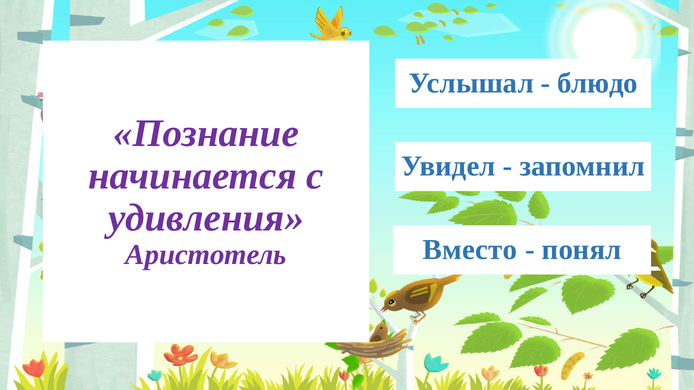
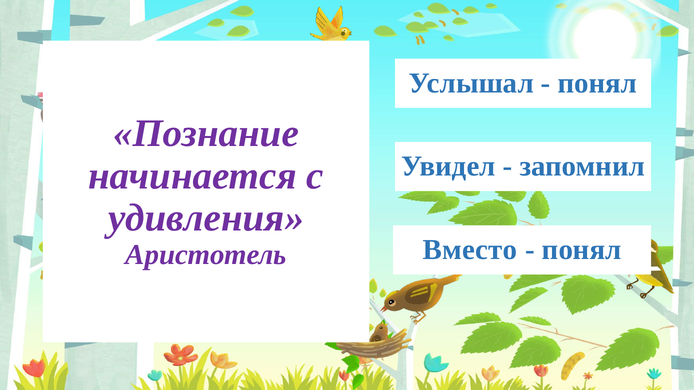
блюдо at (598, 83): блюдо -> понял
